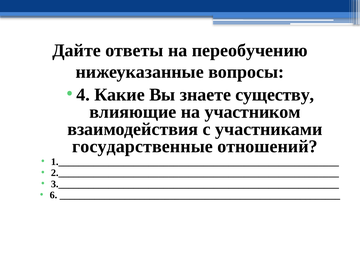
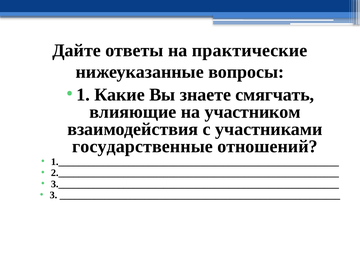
переобучению: переобучению -> практические
4: 4 -> 1
существу: существу -> смягчать
6: 6 -> 3
